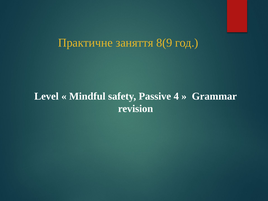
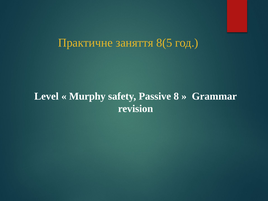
8(9: 8(9 -> 8(5
Mindful: Mindful -> Murphy
4: 4 -> 8
